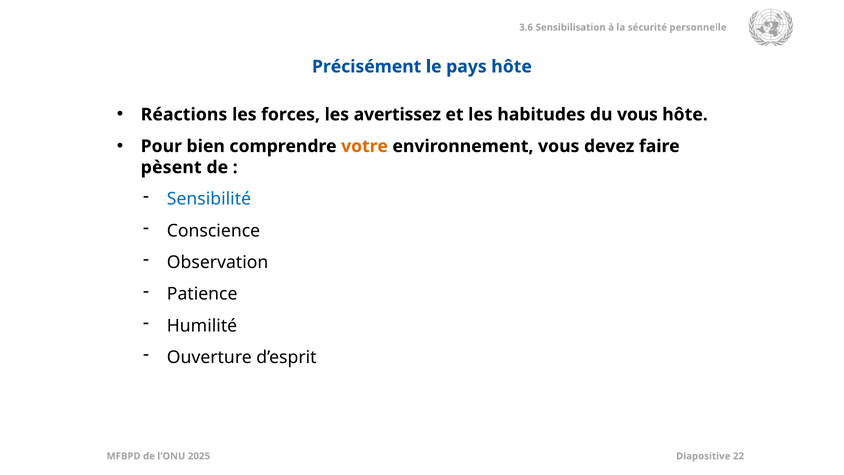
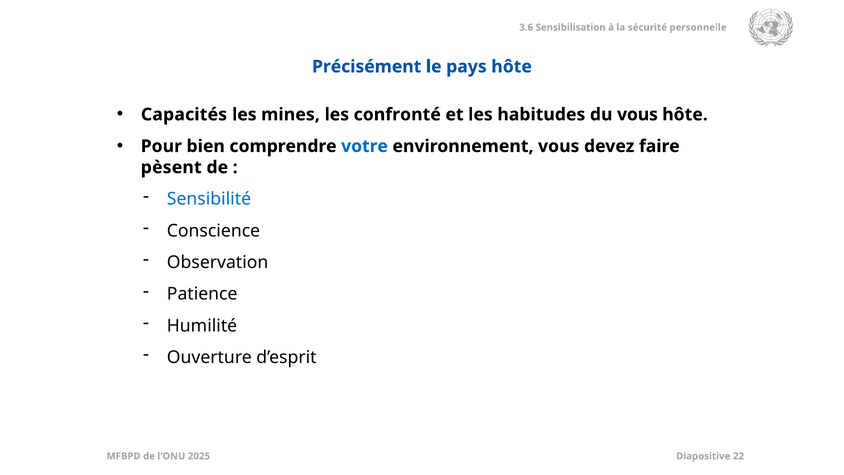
Réactions: Réactions -> Capacités
forces: forces -> mines
avertissez: avertissez -> confronté
votre colour: orange -> blue
